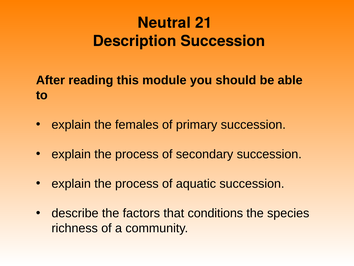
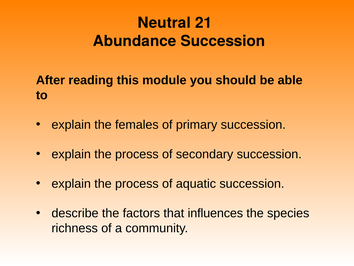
Description: Description -> Abundance
conditions: conditions -> influences
